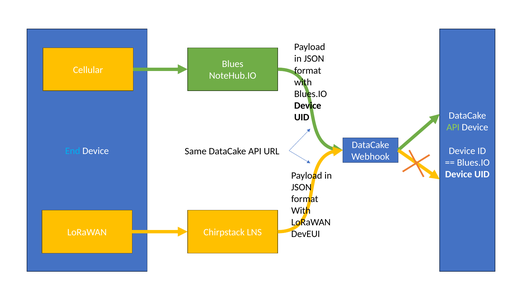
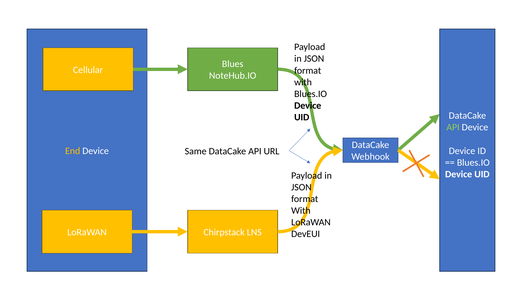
End colour: light blue -> yellow
